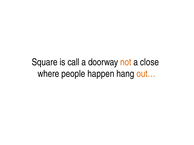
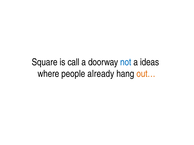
not colour: orange -> blue
close: close -> ideas
happen: happen -> already
